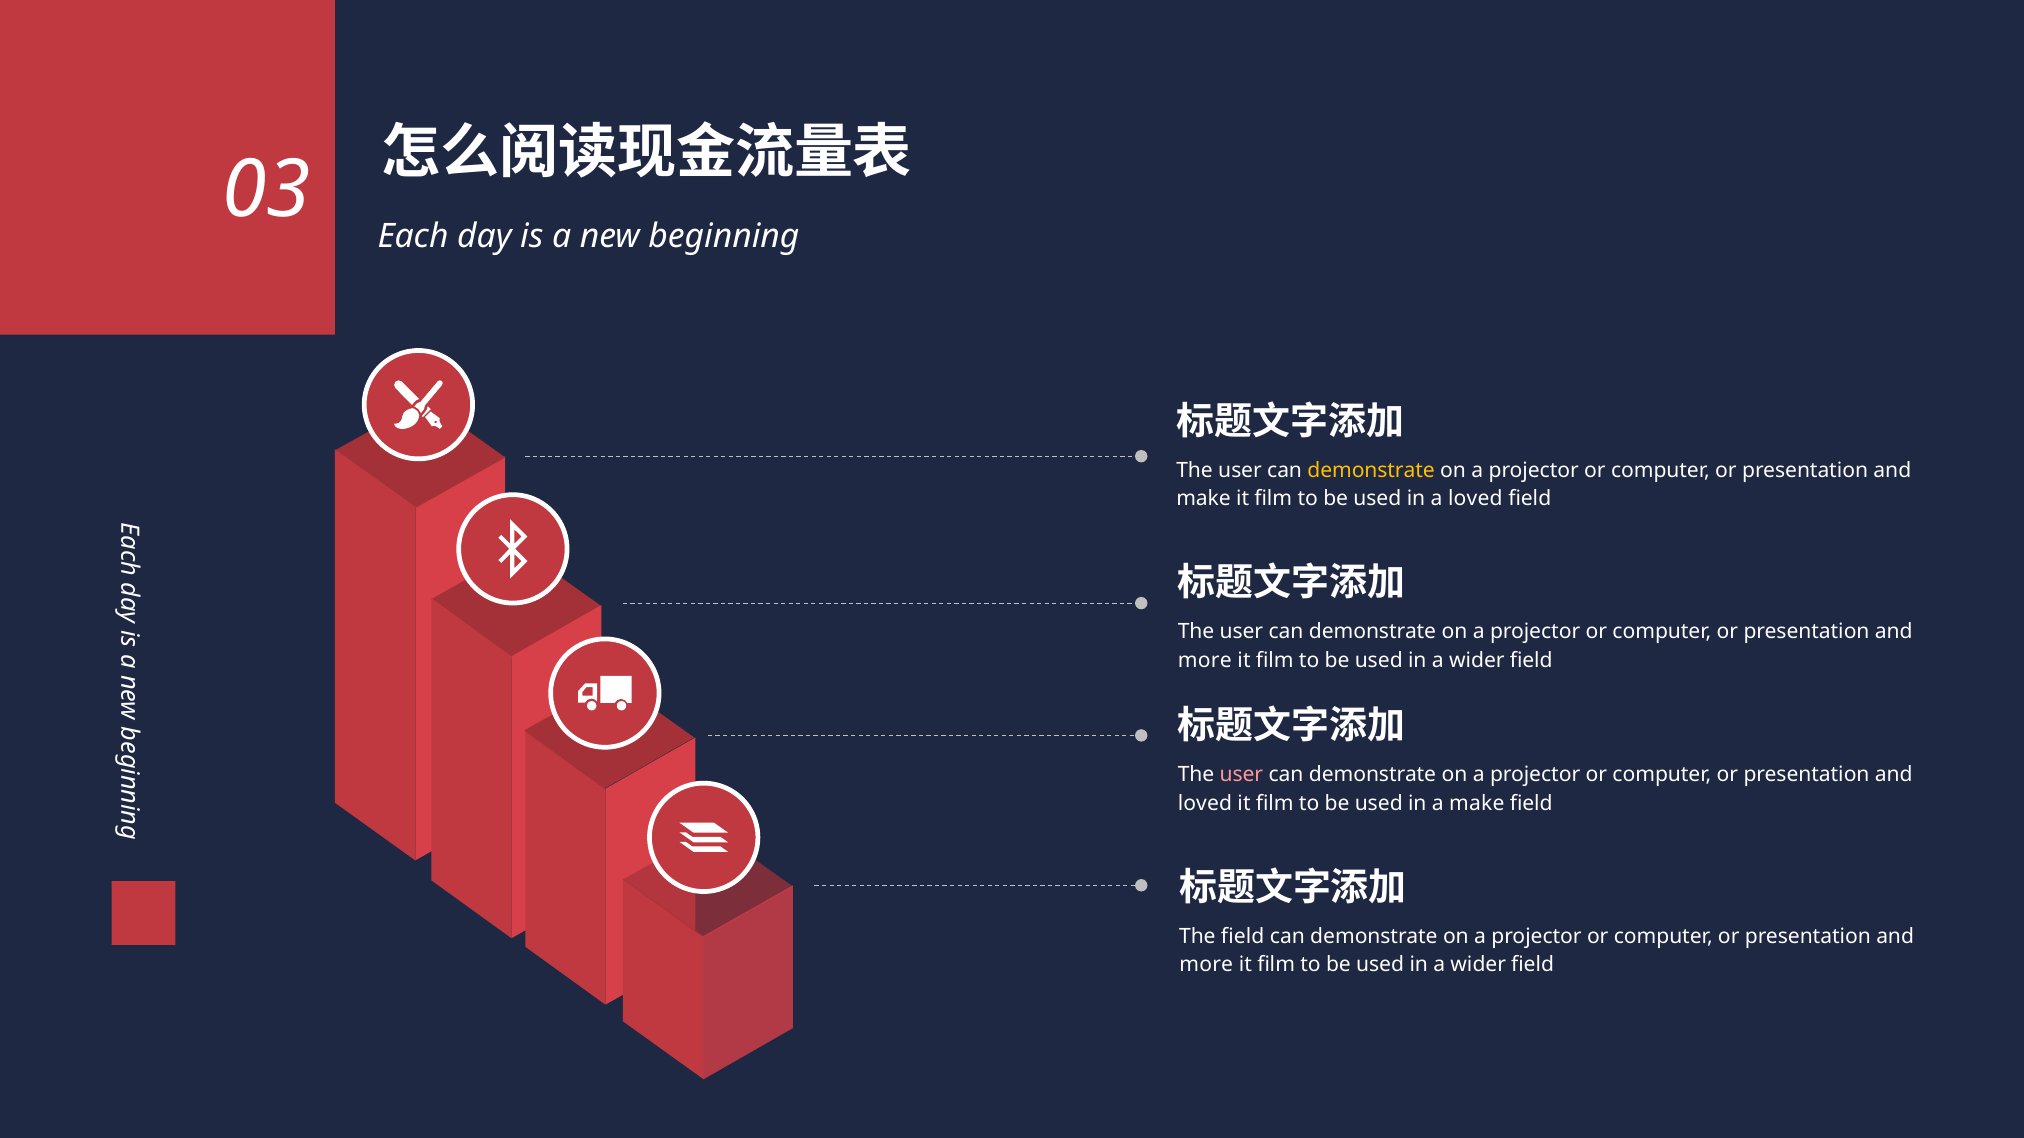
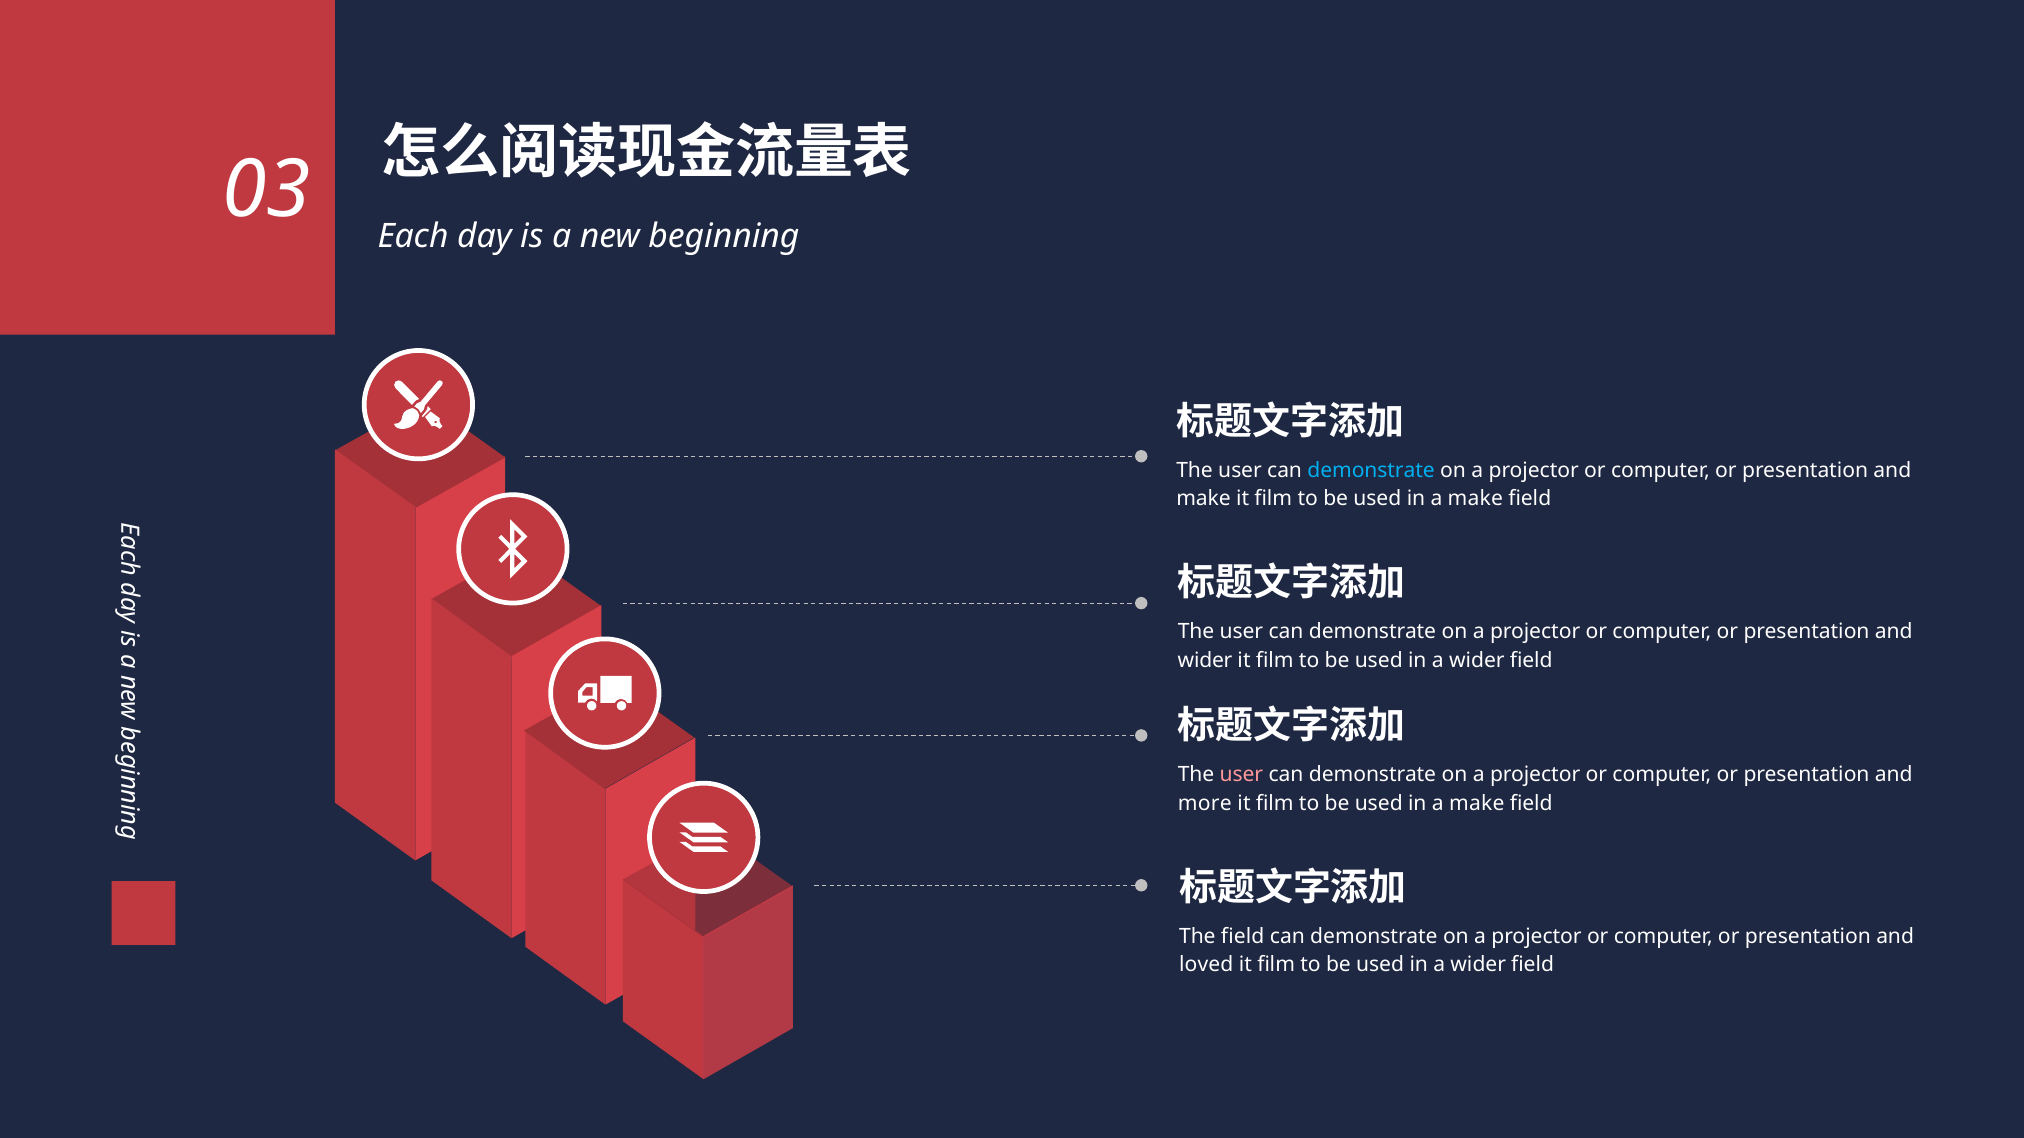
demonstrate at (1371, 470) colour: yellow -> light blue
loved at (1475, 499): loved -> make
more at (1205, 661): more -> wider
loved at (1205, 803): loved -> more
more at (1206, 965): more -> loved
